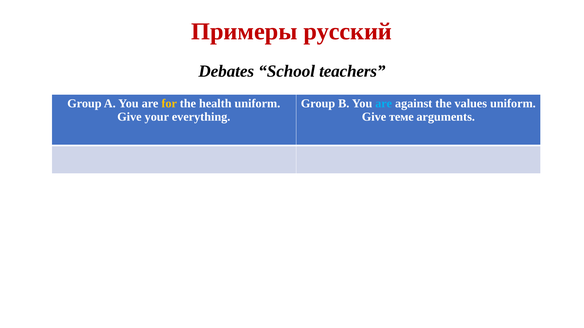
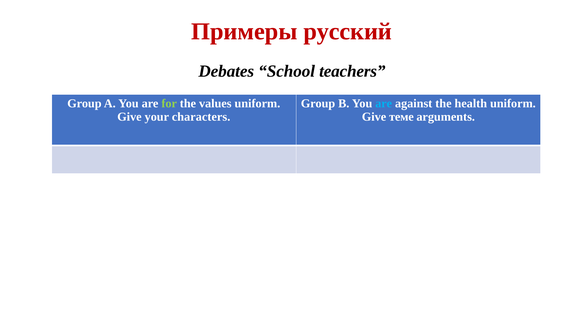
for colour: yellow -> light green
health: health -> values
values: values -> health
everything: everything -> characters
